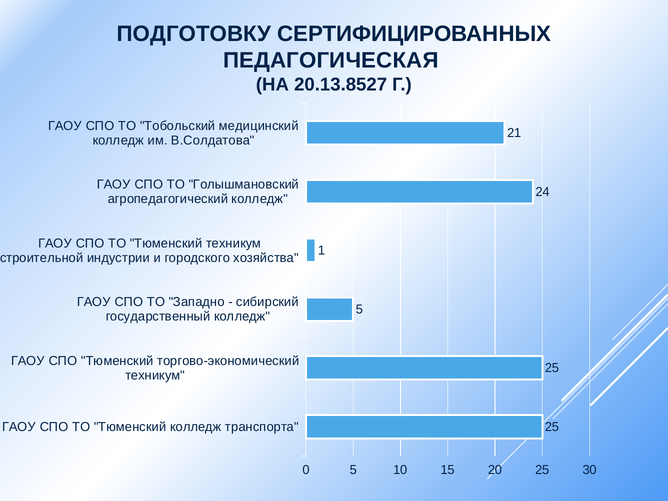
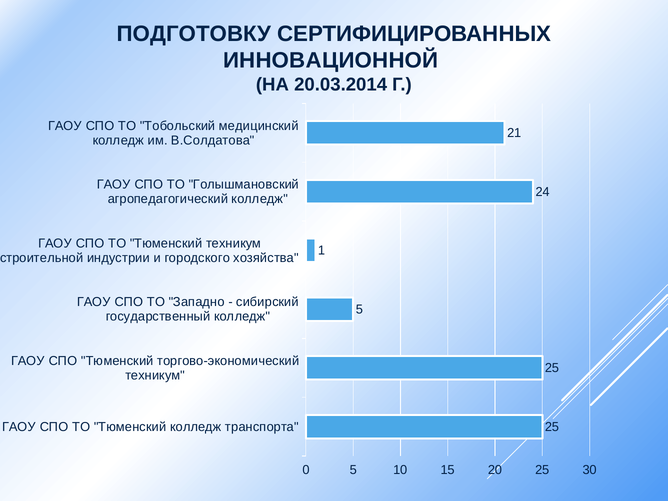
ПЕДАГОГИЧЕСКАЯ: ПЕДАГОГИЧЕСКАЯ -> ИННОВАЦИОННОЙ
20.13.8527: 20.13.8527 -> 20.03.2014
